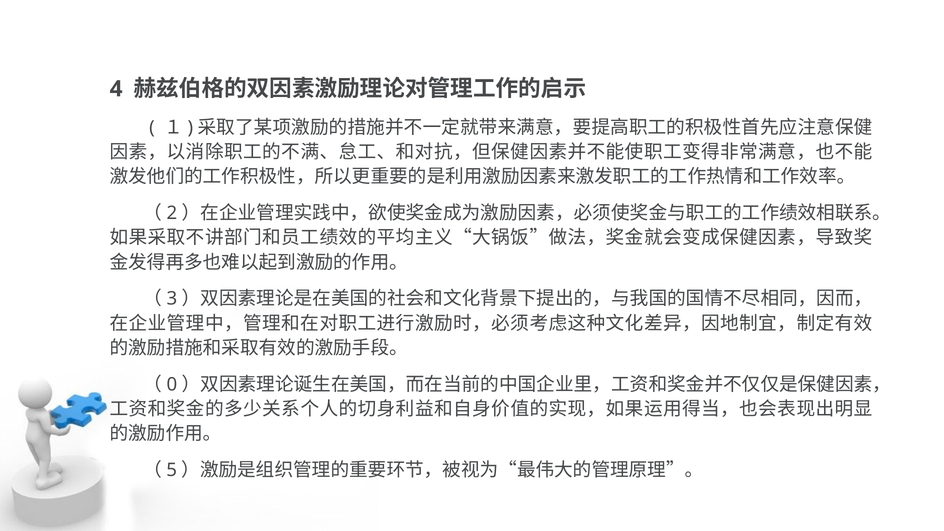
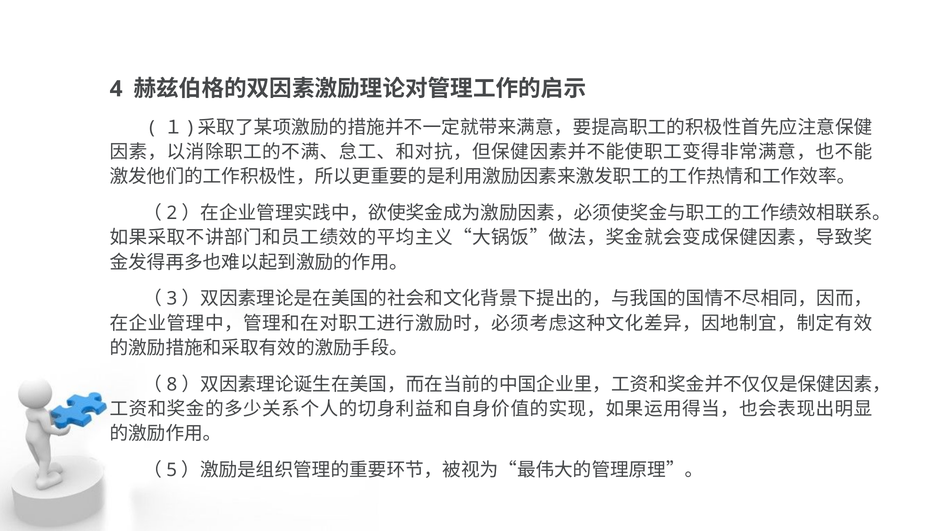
0: 0 -> 8
